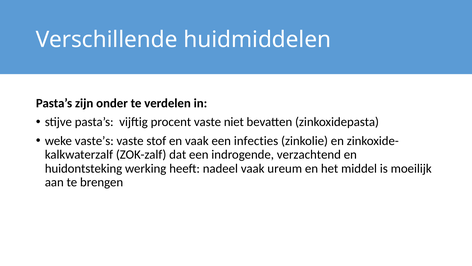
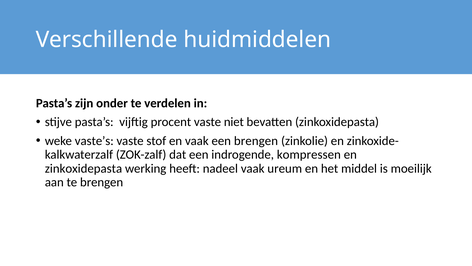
een infecties: infecties -> brengen
verzachtend: verzachtend -> kompressen
huidontsteking at (84, 168): huidontsteking -> zinkoxidepasta
